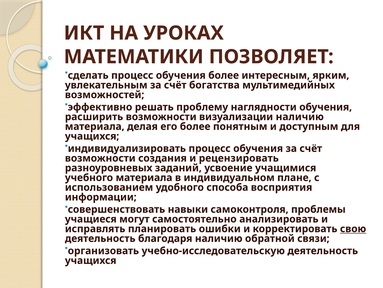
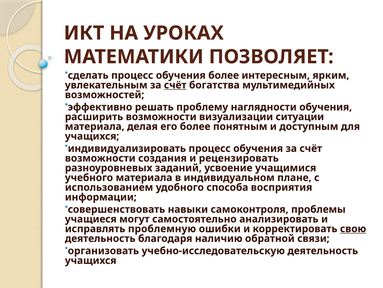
счёт at (175, 85) underline: none -> present
визуализации наличию: наличию -> ситуации
планировать: планировать -> проблемную
